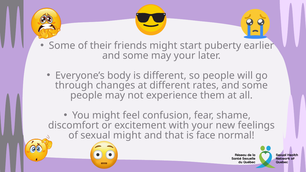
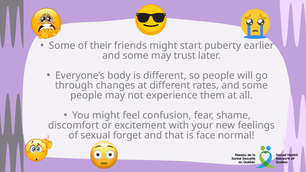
may your: your -> trust
might at (127, 135): might -> forget
